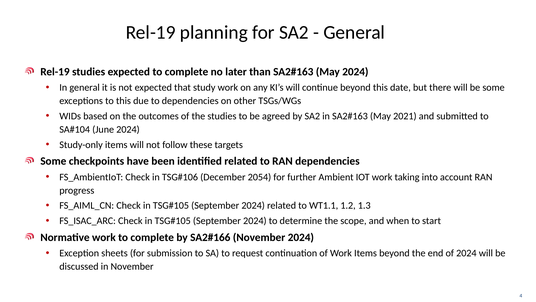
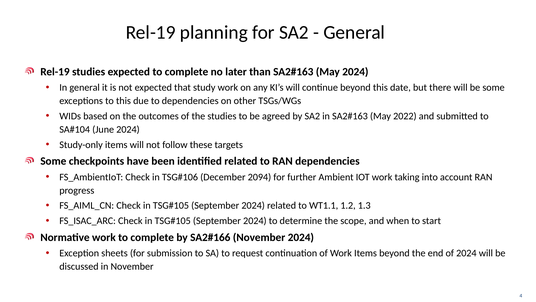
2021: 2021 -> 2022
2054: 2054 -> 2094
